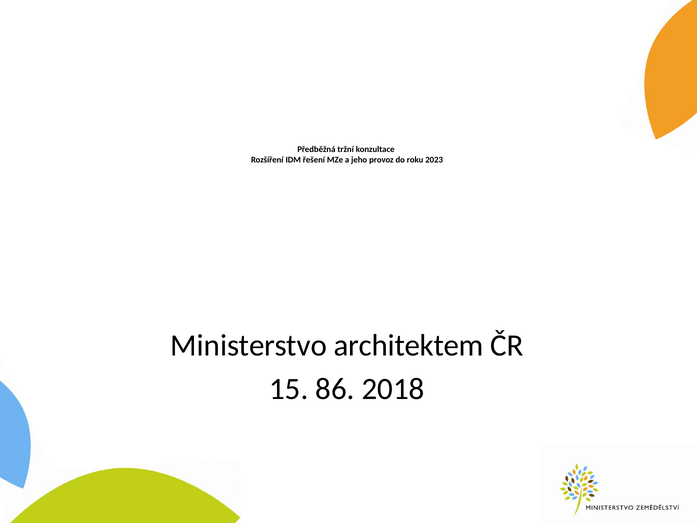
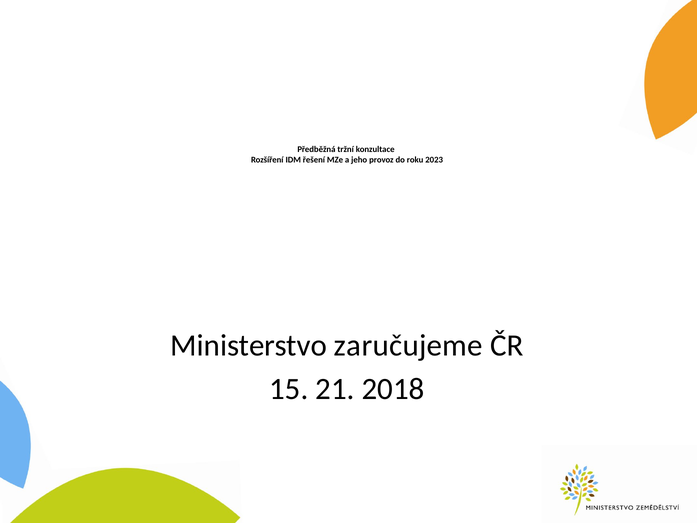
architektem: architektem -> zaručujeme
86: 86 -> 21
